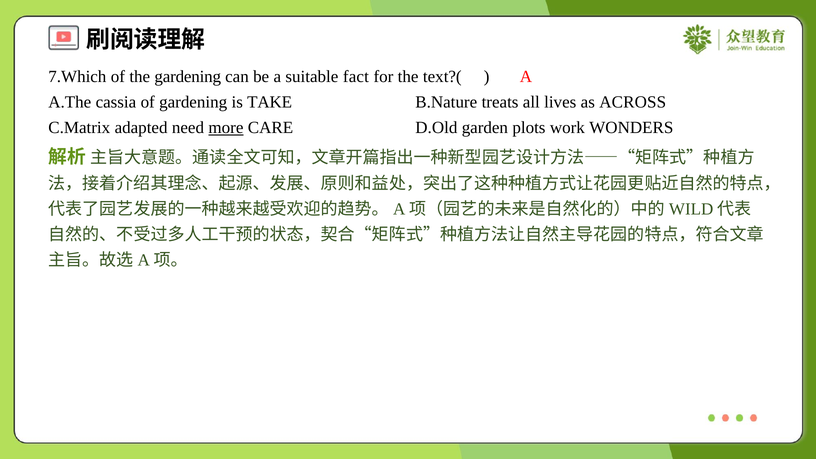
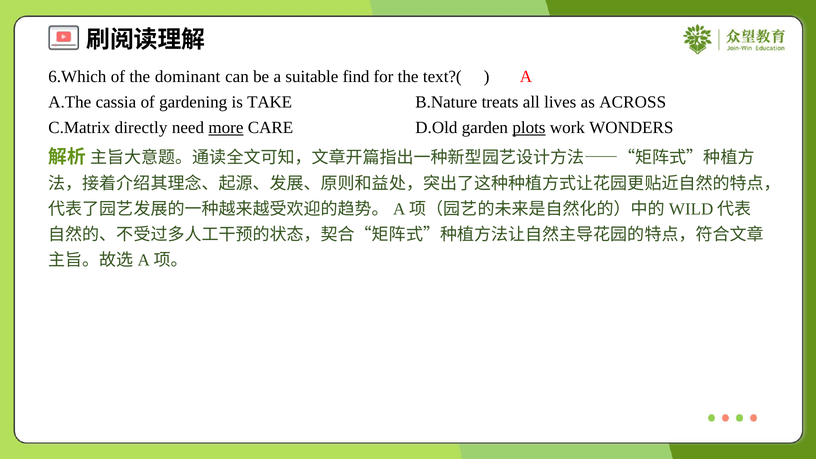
7.Which: 7.Which -> 6.Which
the gardening: gardening -> dominant
fact: fact -> find
adapted: adapted -> directly
plots underline: none -> present
